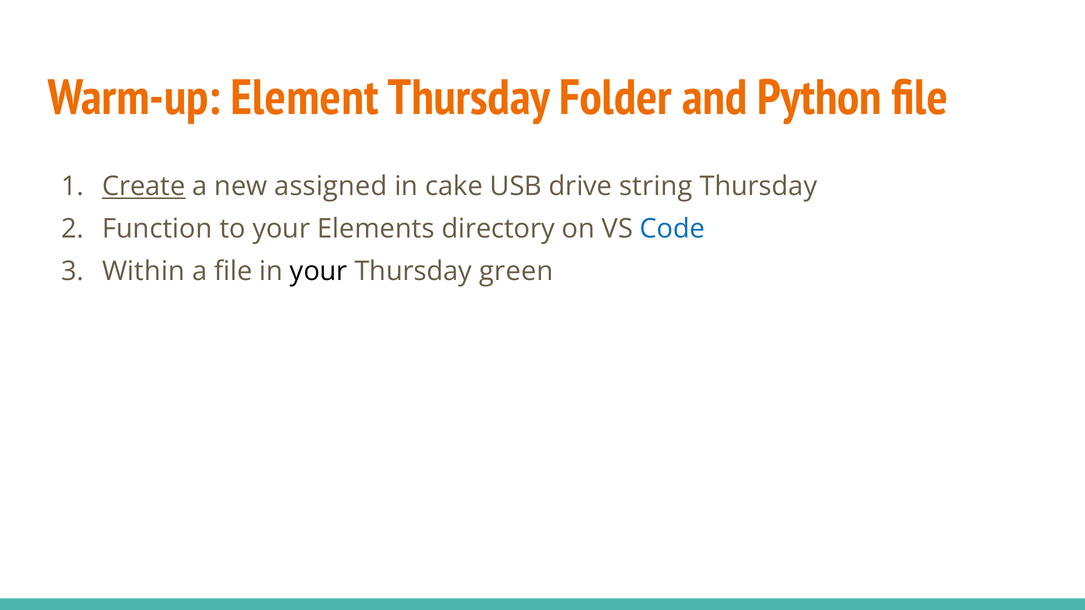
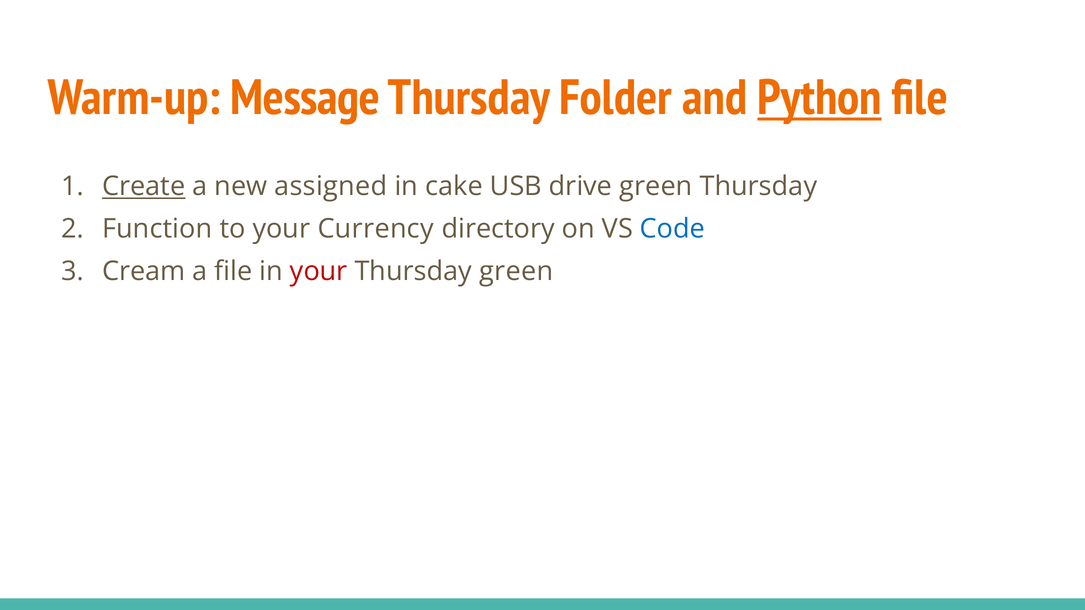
Element: Element -> Message
Python underline: none -> present
drive string: string -> green
Elements: Elements -> Currency
Within: Within -> Cream
your at (319, 271) colour: black -> red
